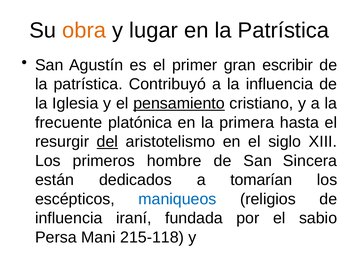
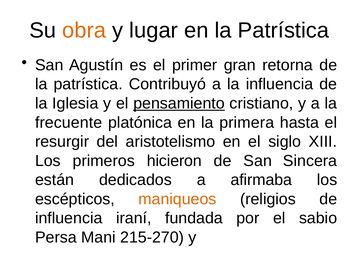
escribir: escribir -> retorna
del underline: present -> none
hombre: hombre -> hicieron
tomarían: tomarían -> afirmaba
maniqueos colour: blue -> orange
215-118: 215-118 -> 215-270
